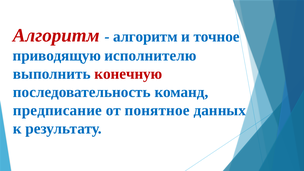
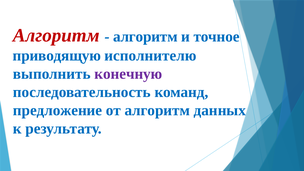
конечную colour: red -> purple
предписание: предписание -> предложение
от понятное: понятное -> алгоритм
